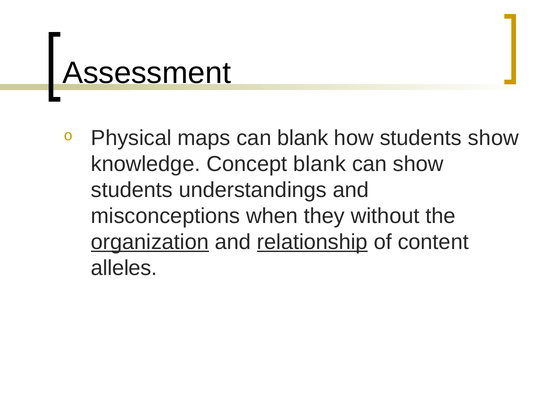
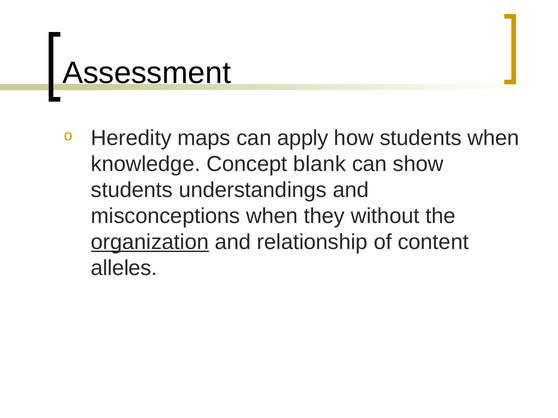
Physical: Physical -> Heredity
can blank: blank -> apply
students show: show -> when
relationship underline: present -> none
